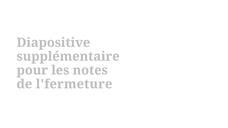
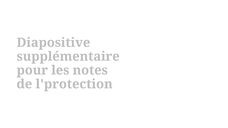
l'fermeture: l'fermeture -> l'protection
